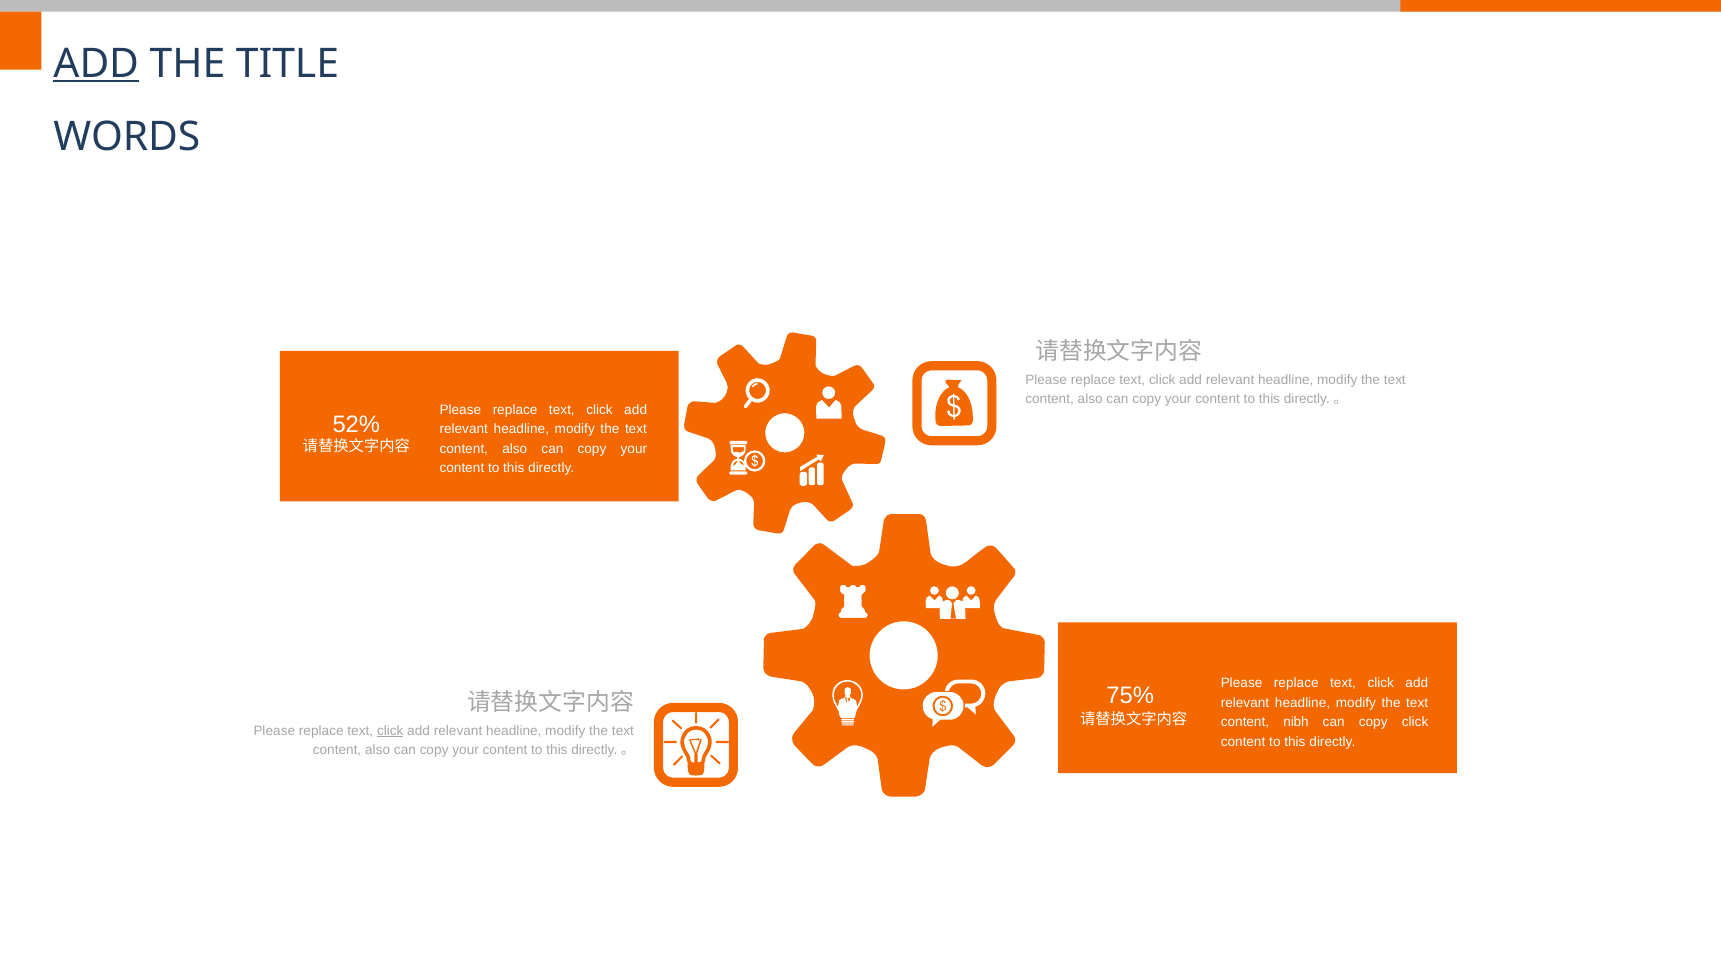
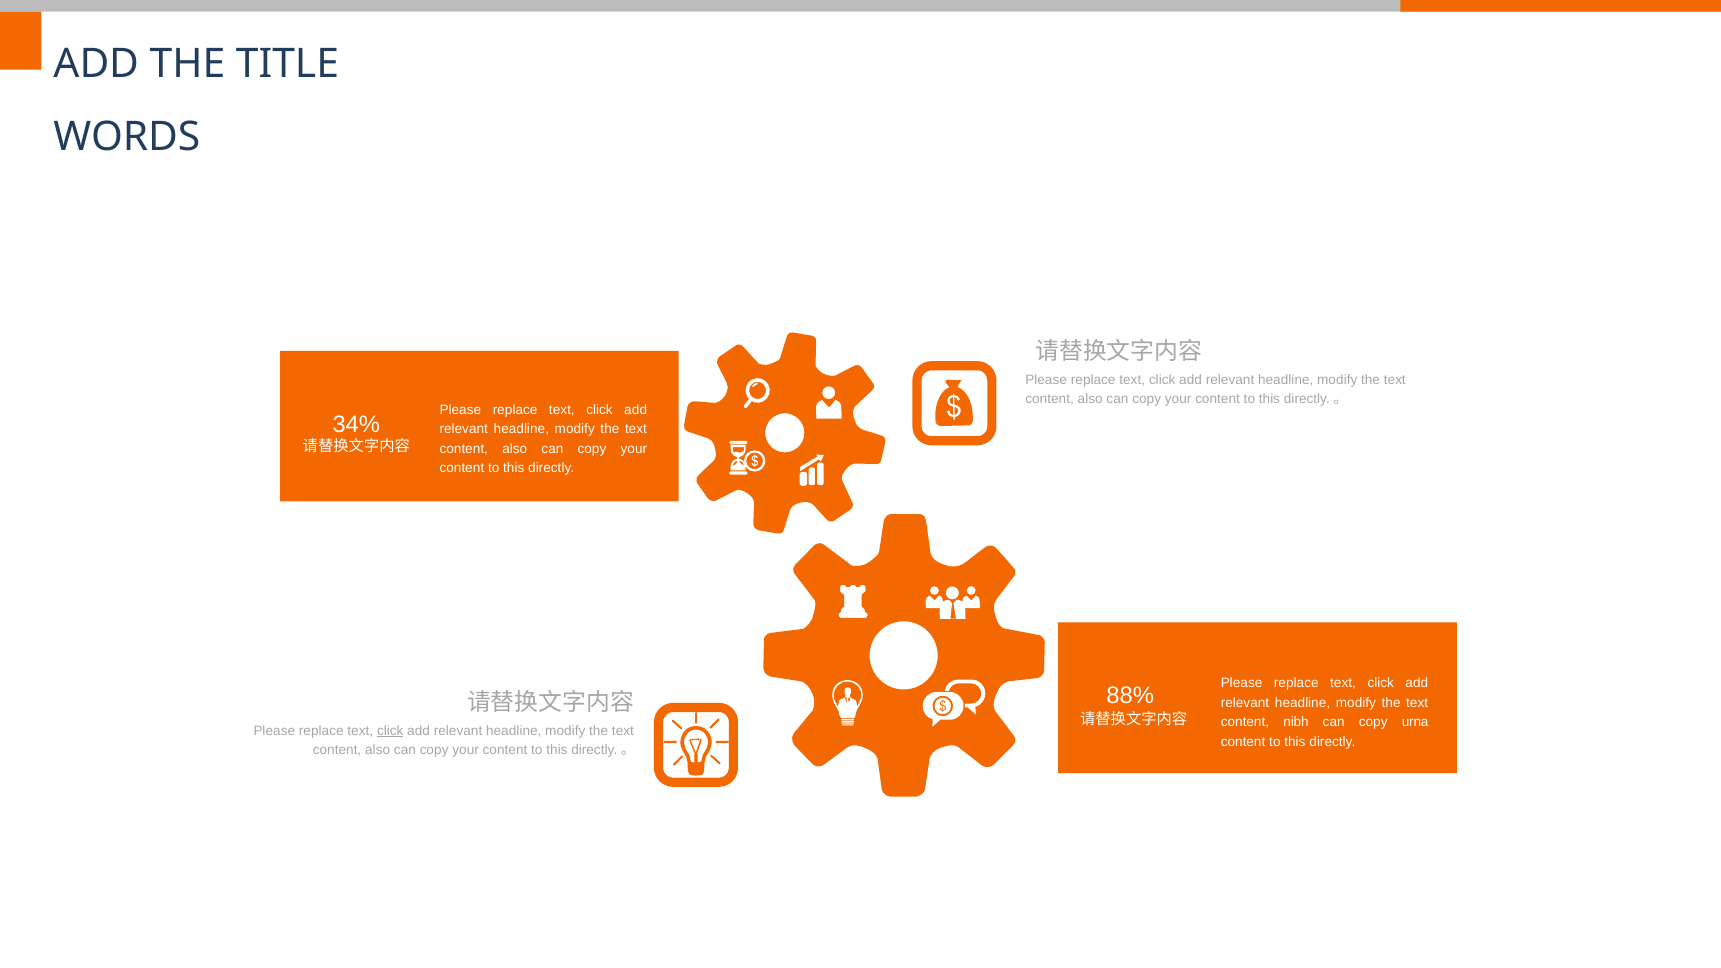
ADD at (96, 64) underline: present -> none
52%: 52% -> 34%
75%: 75% -> 88%
copy click: click -> urna
